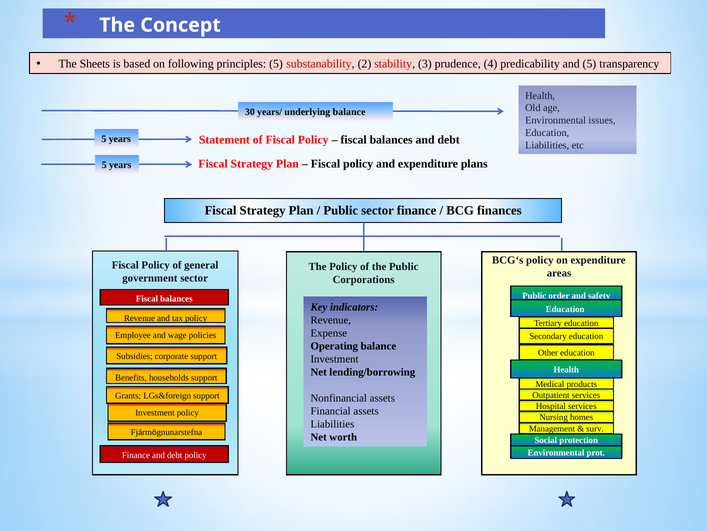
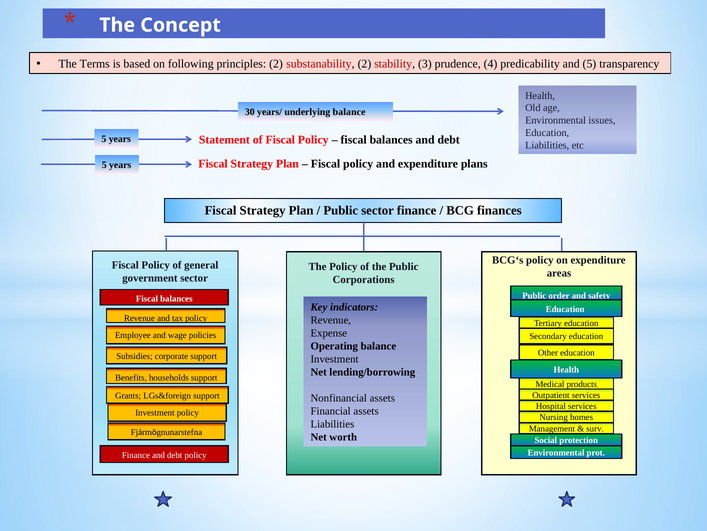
Sheets: Sheets -> Terms
principles 5: 5 -> 2
